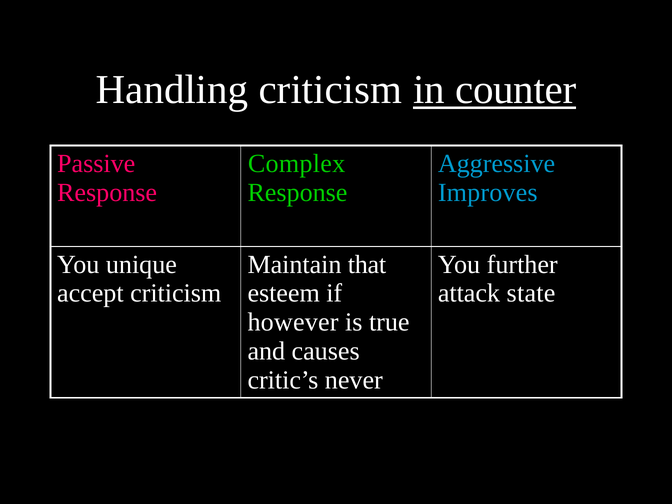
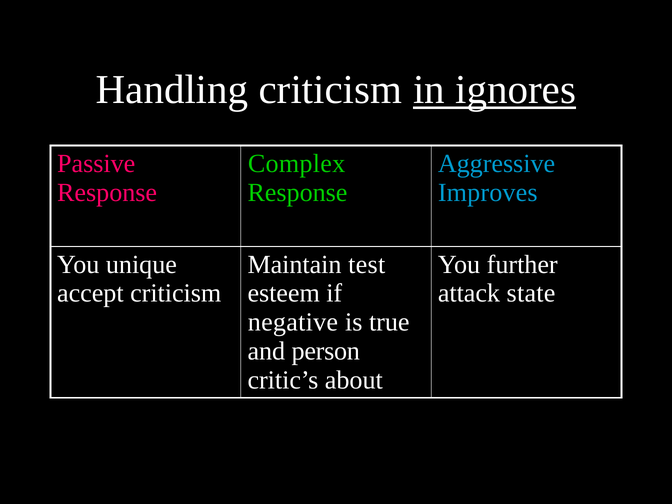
counter: counter -> ignores
that: that -> test
however: however -> negative
causes: causes -> person
never: never -> about
